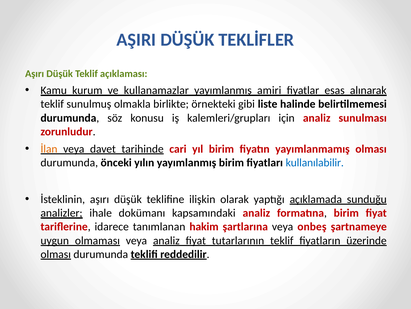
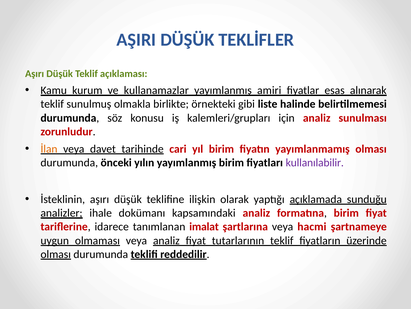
kullanılabilir colour: blue -> purple
hakim: hakim -> imalat
onbeş: onbeş -> hacmi
